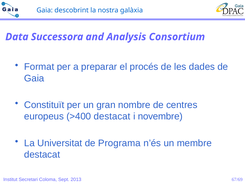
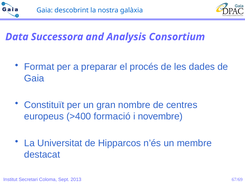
>400 destacat: destacat -> formació
Programa: Programa -> Hipparcos
